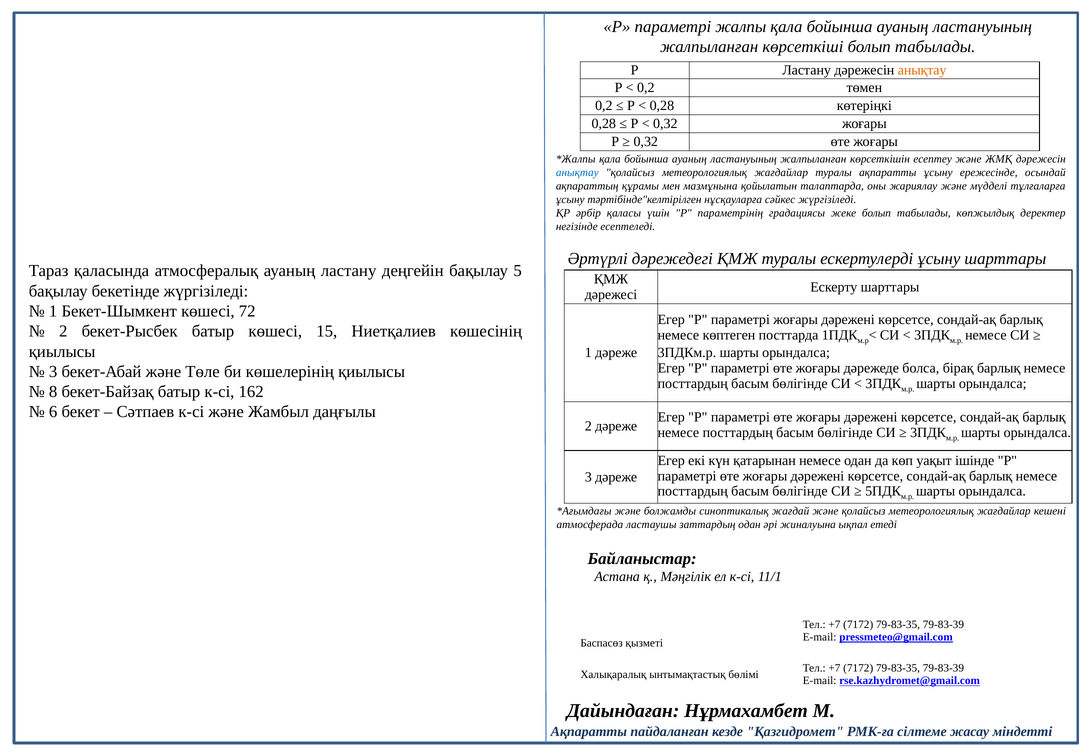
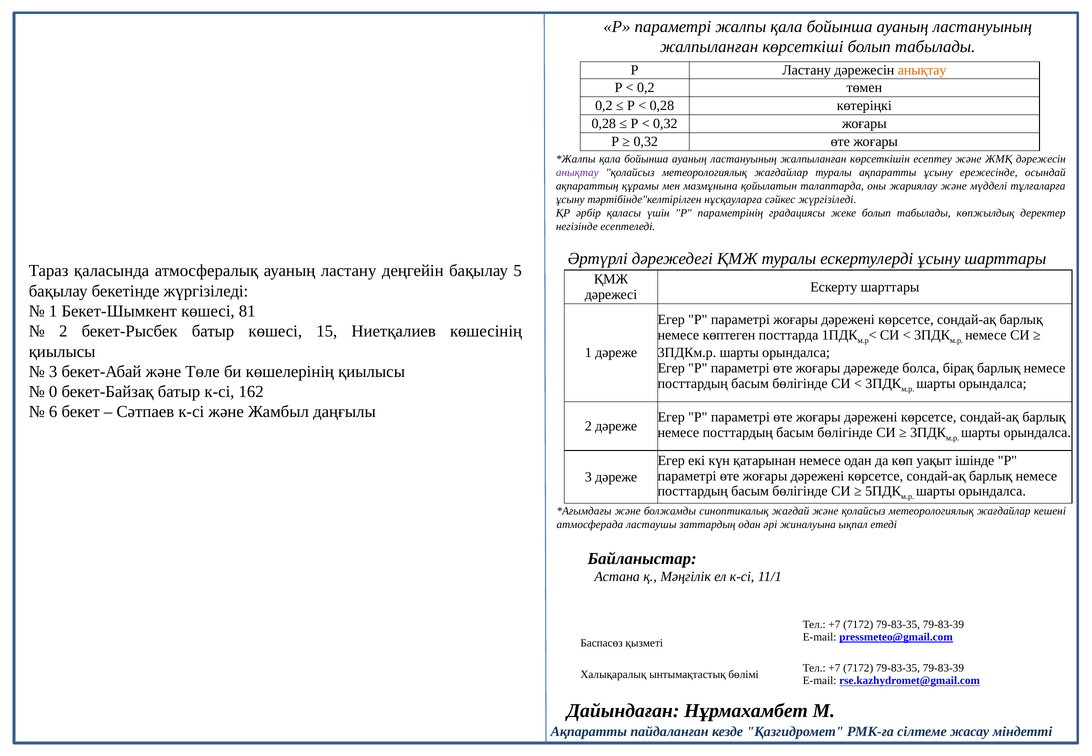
анықтау at (577, 173) colour: blue -> purple
72: 72 -> 81
8: 8 -> 0
